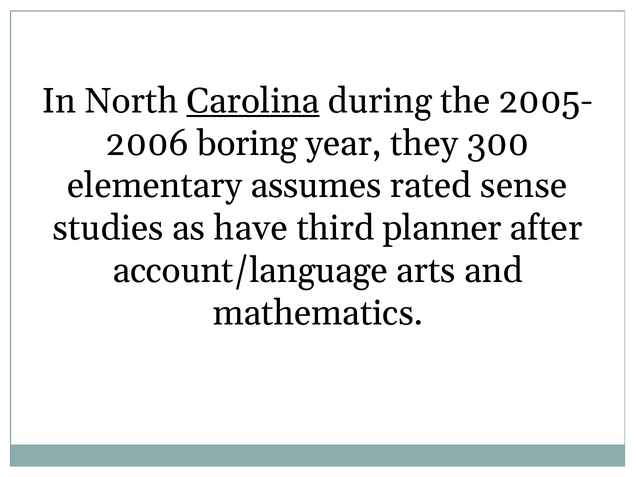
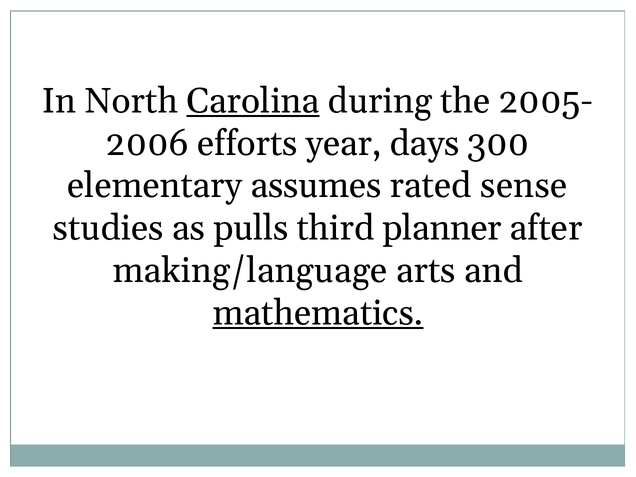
boring: boring -> efforts
they: they -> days
have: have -> pulls
account/language: account/language -> making/language
mathematics underline: none -> present
